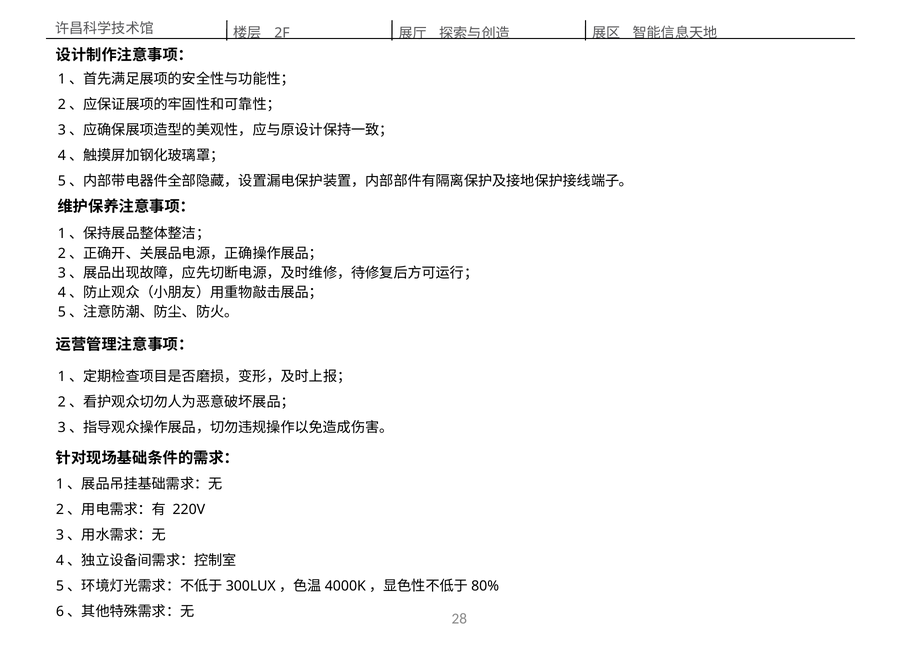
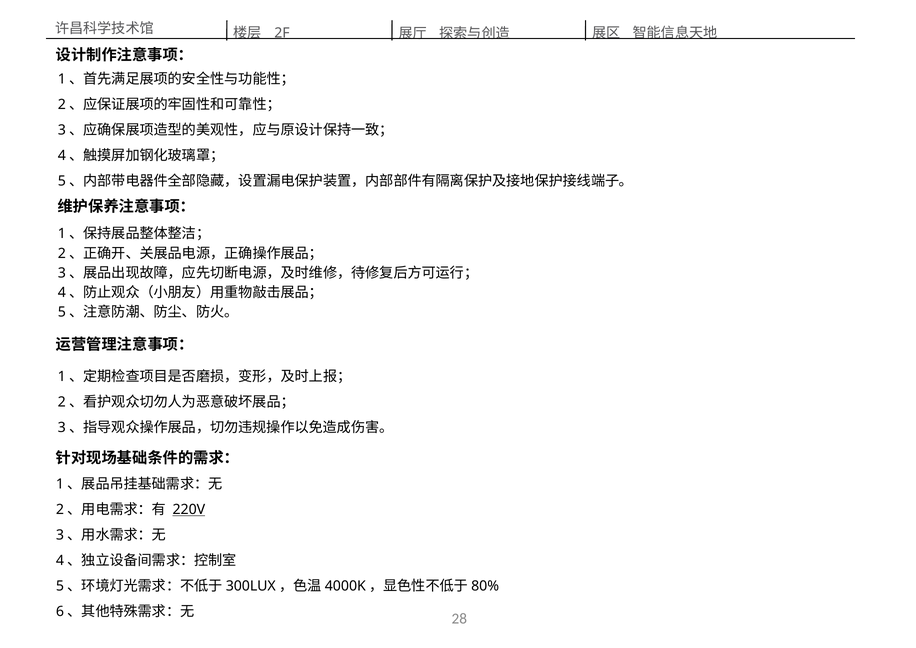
220V underline: none -> present
